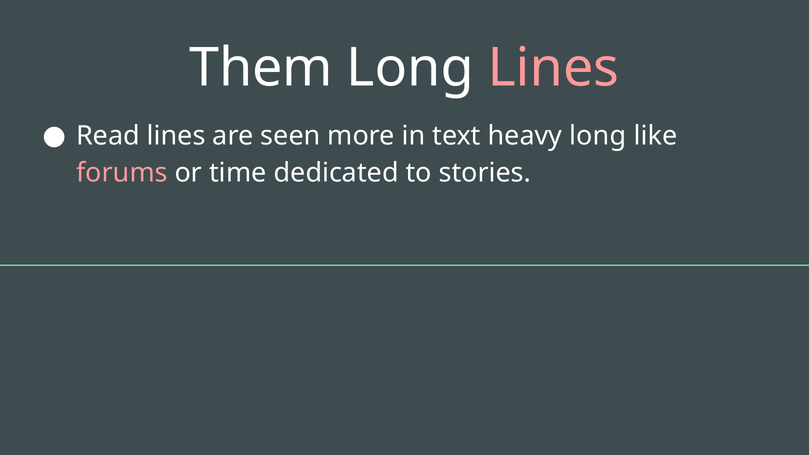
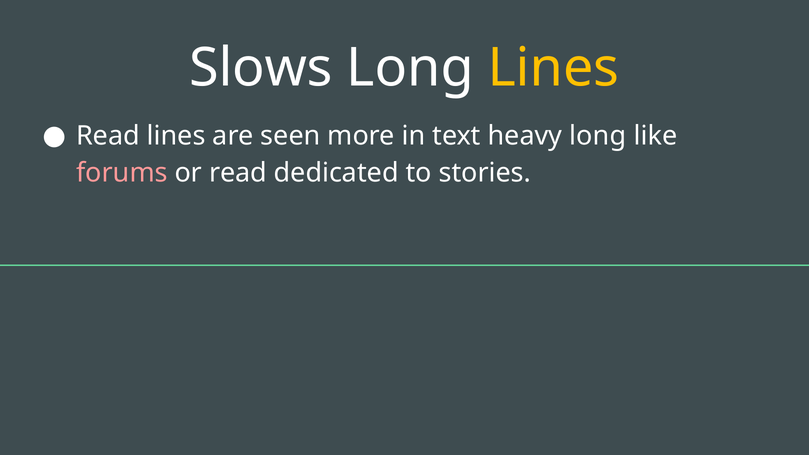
Them: Them -> Slows
Lines at (554, 68) colour: pink -> yellow
or time: time -> read
